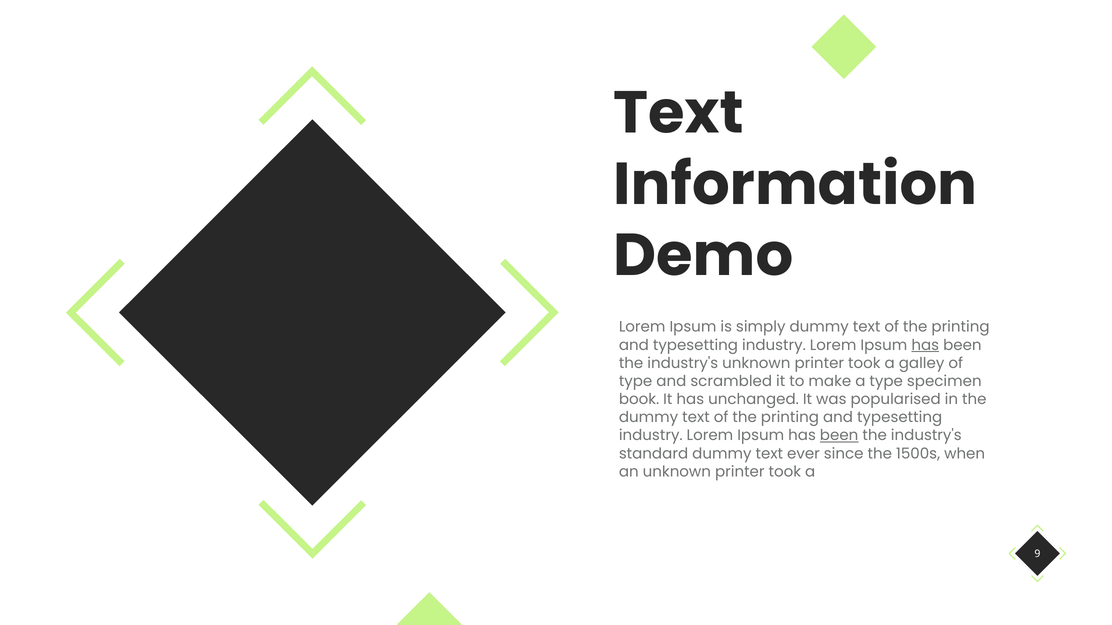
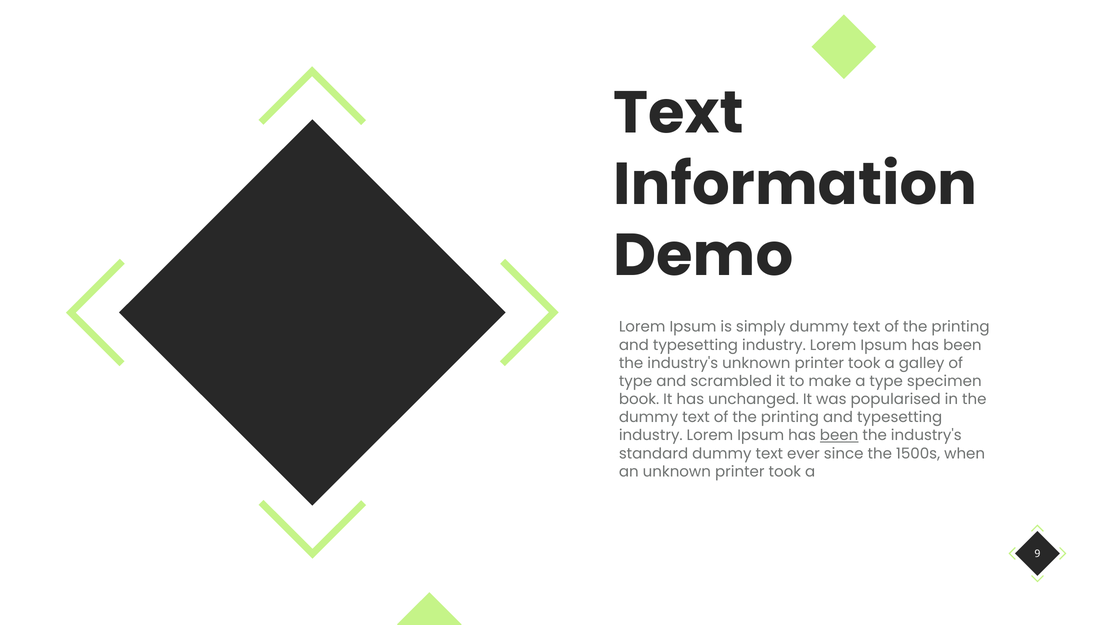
has at (925, 345) underline: present -> none
